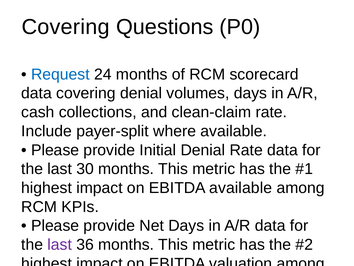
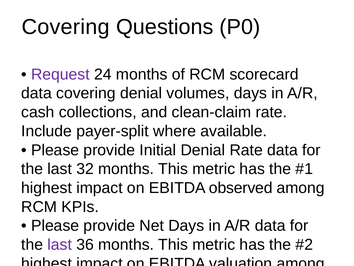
Request colour: blue -> purple
30: 30 -> 32
EBITDA available: available -> observed
